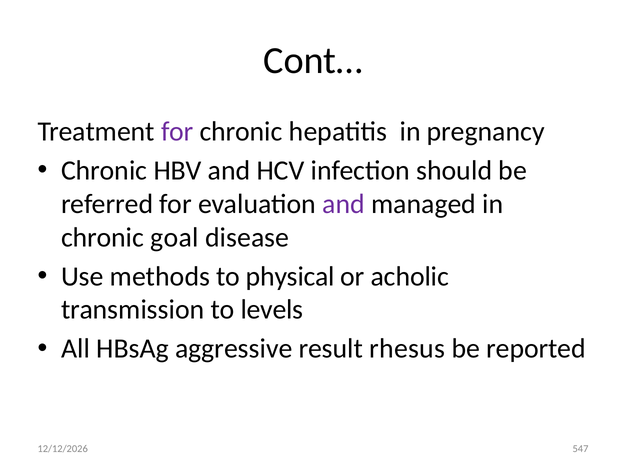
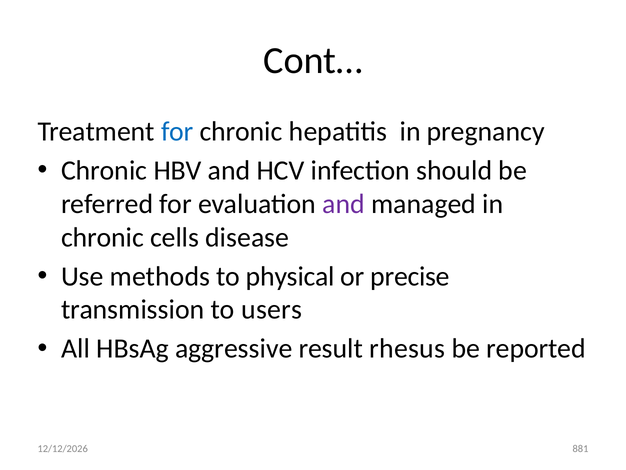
for at (177, 131) colour: purple -> blue
goal: goal -> cells
acholic: acholic -> precise
levels: levels -> users
547: 547 -> 881
